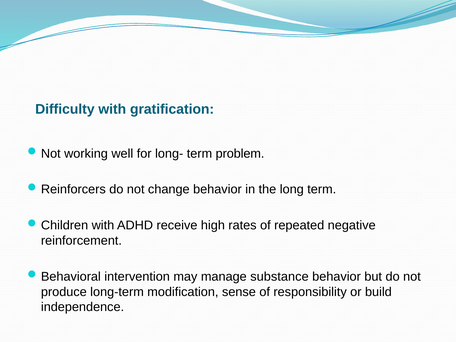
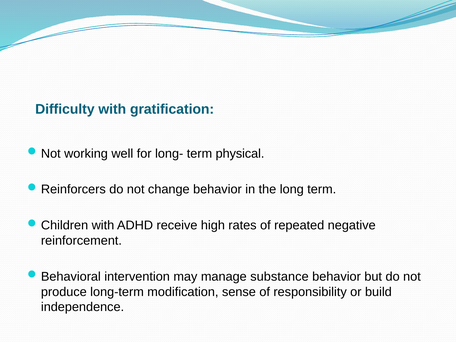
problem: problem -> physical
